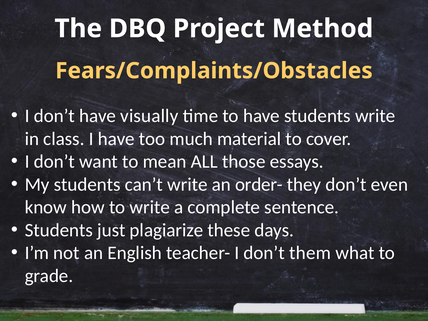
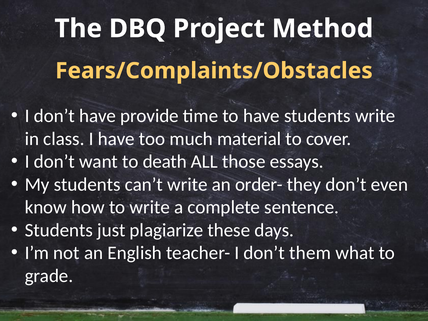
visually: visually -> provide
mean: mean -> death
